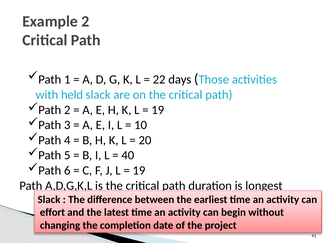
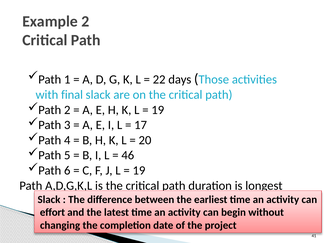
held: held -> final
10: 10 -> 17
40: 40 -> 46
